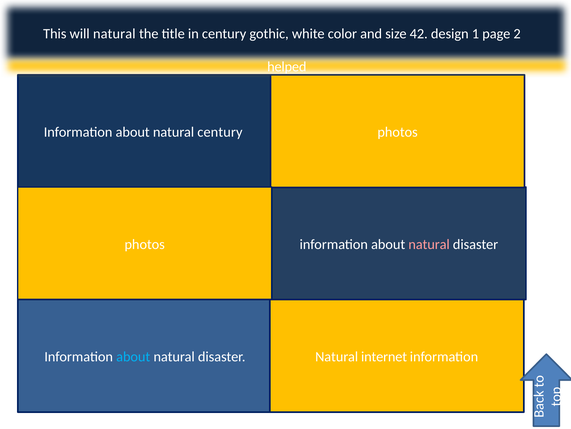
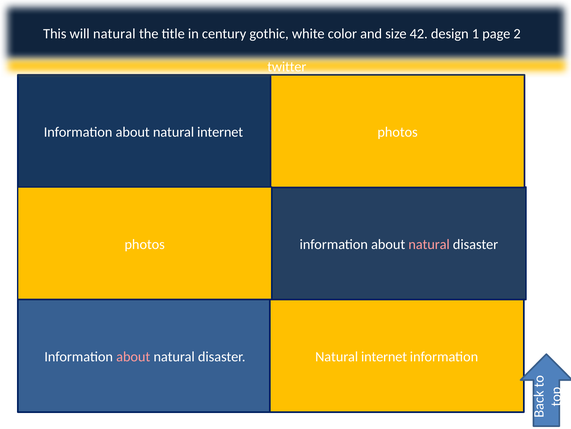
helped: helped -> twitter
about natural century: century -> internet
about at (133, 356) colour: light blue -> pink
